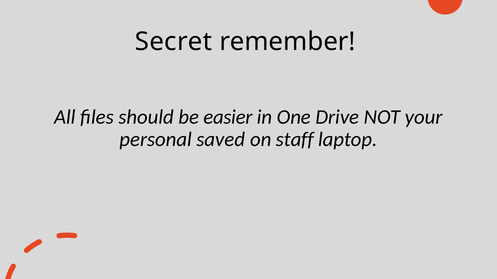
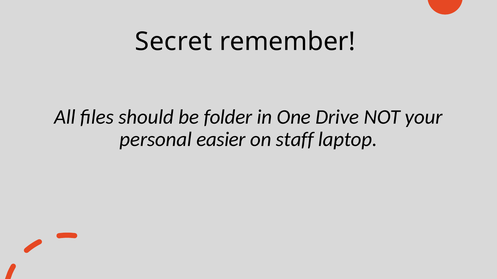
easier: easier -> folder
saved: saved -> easier
